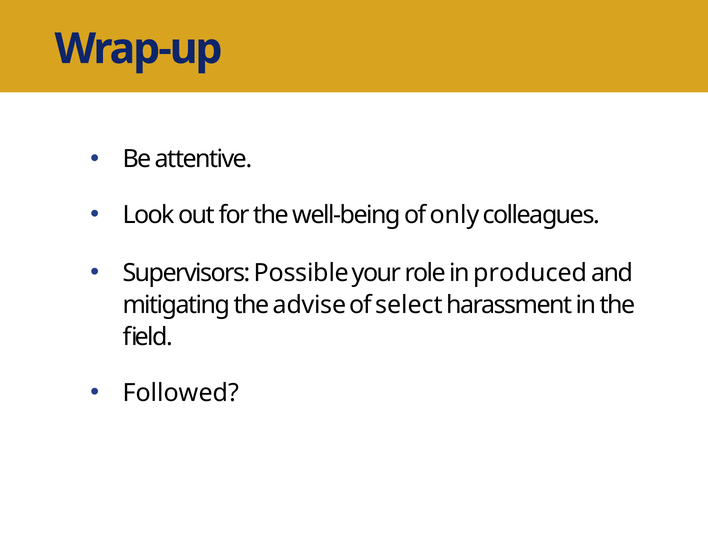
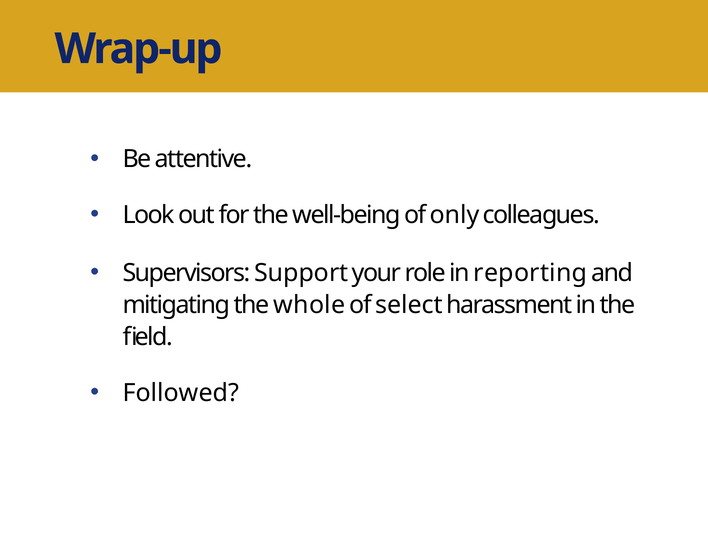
Possible: Possible -> Support
produced: produced -> reporting
advise: advise -> whole
